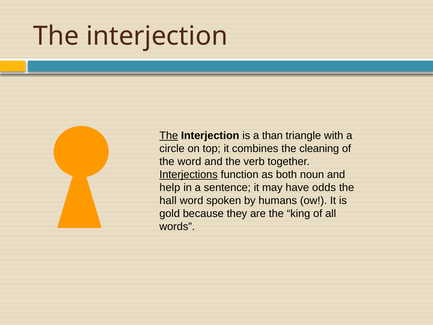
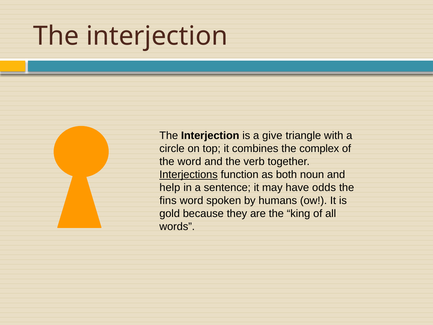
The at (169, 136) underline: present -> none
than: than -> give
cleaning: cleaning -> complex
hall: hall -> fins
